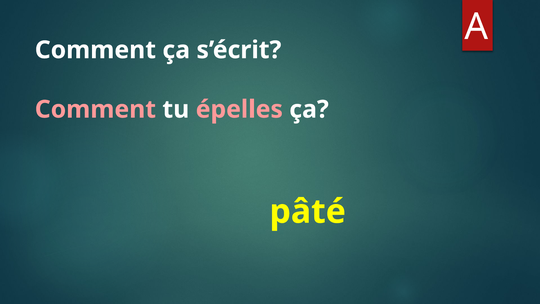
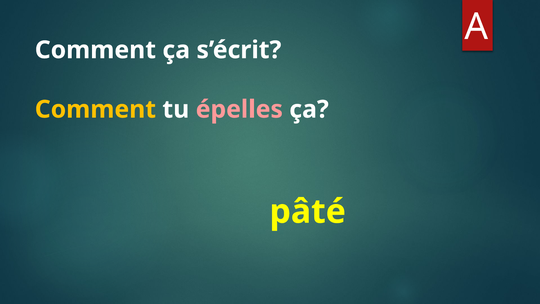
Comment at (95, 109) colour: pink -> yellow
